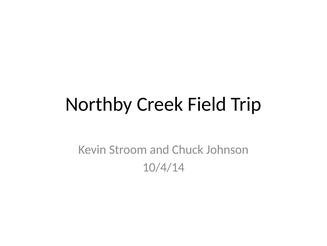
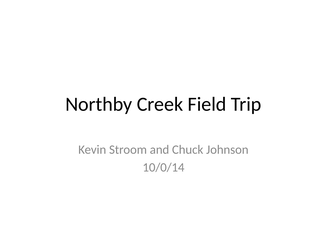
10/4/14: 10/4/14 -> 10/0/14
